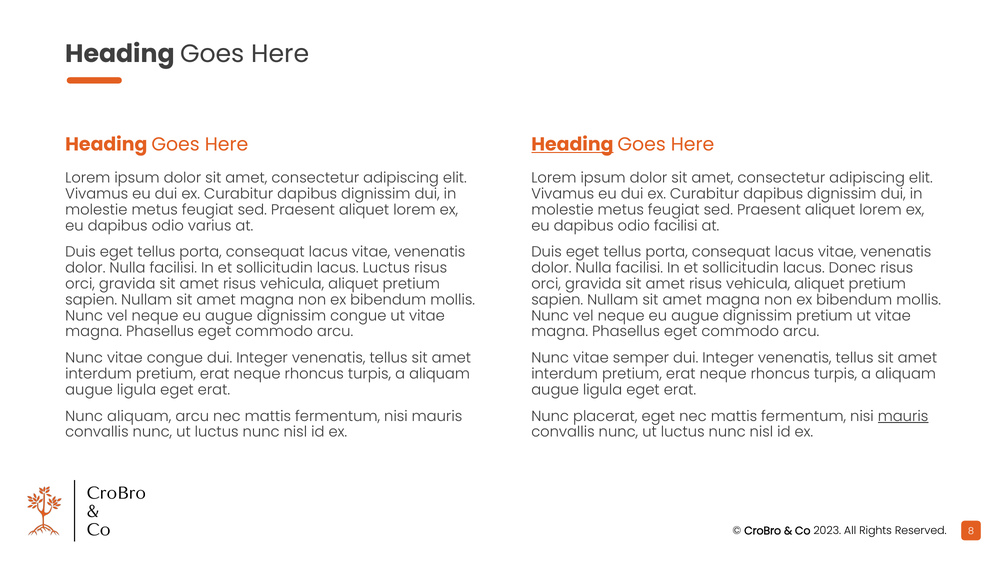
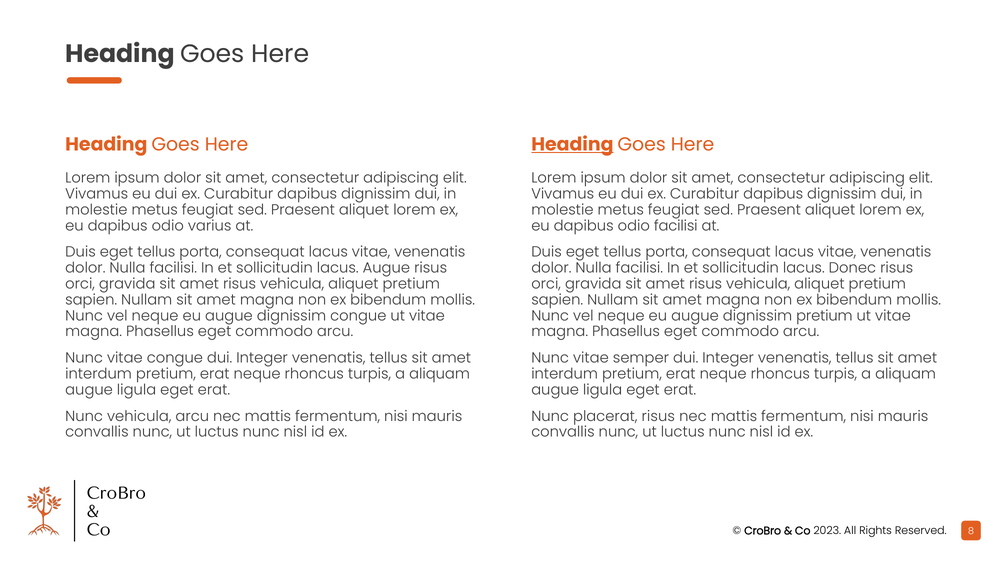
lacus Luctus: Luctus -> Augue
Nunc aliquam: aliquam -> vehicula
placerat eget: eget -> risus
mauris at (903, 416) underline: present -> none
